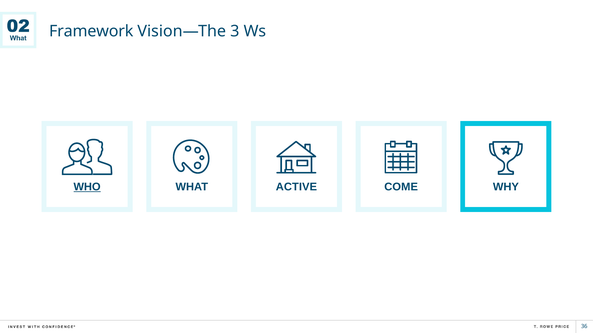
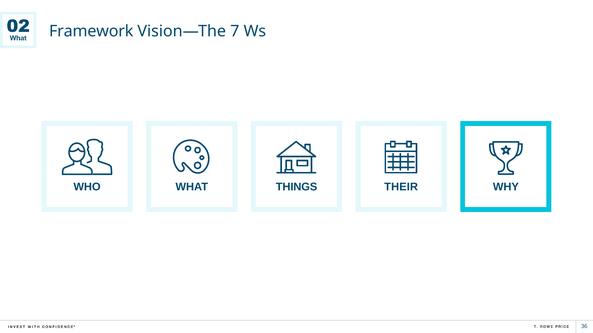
3: 3 -> 7
WHO underline: present -> none
ACTIVE: ACTIVE -> THINGS
COME: COME -> THEIR
